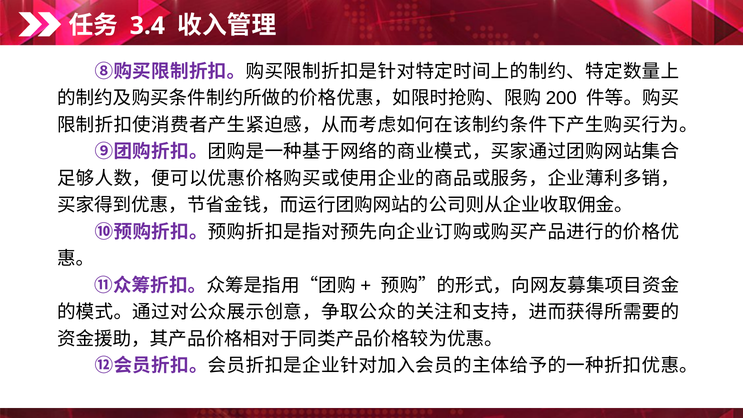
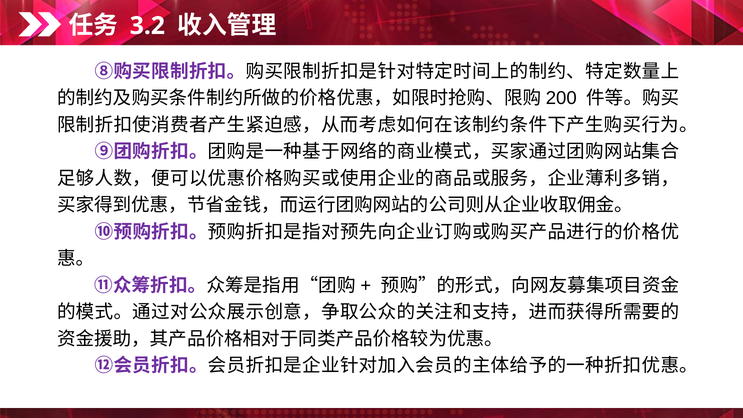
3.4: 3.4 -> 3.2
